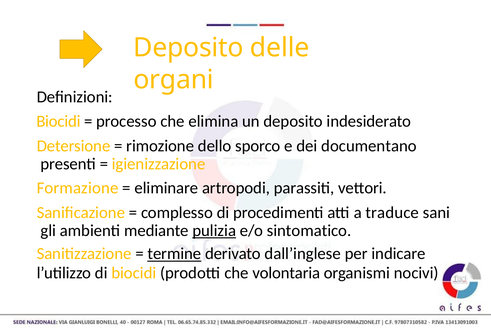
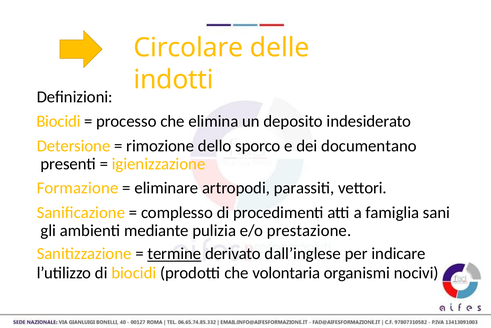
Deposito at (188, 48): Deposito -> Circolare
organi: organi -> indotti
traduce: traduce -> famiglia
pulizia underline: present -> none
sintomatico: sintomatico -> prestazione
